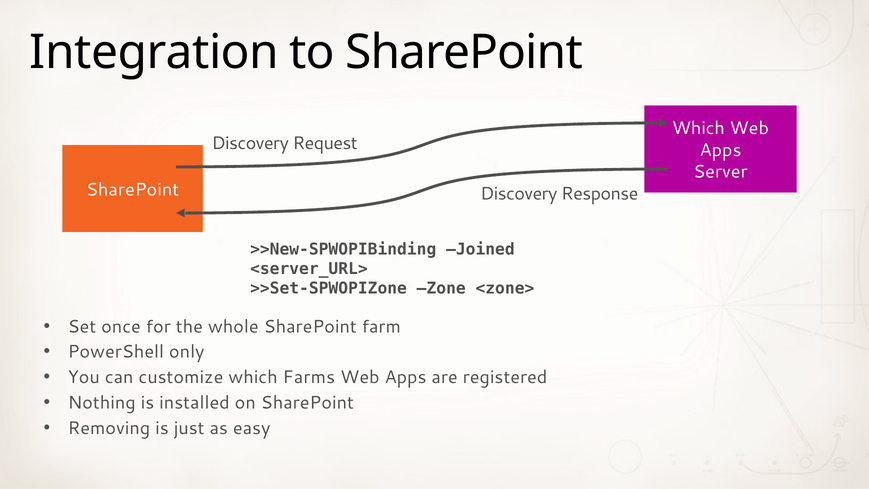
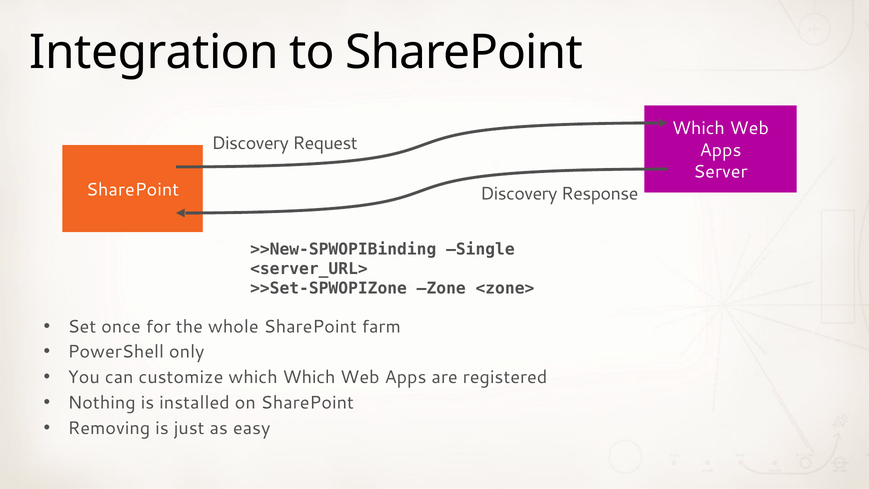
Joined: Joined -> Single
which Farms: Farms -> Which
